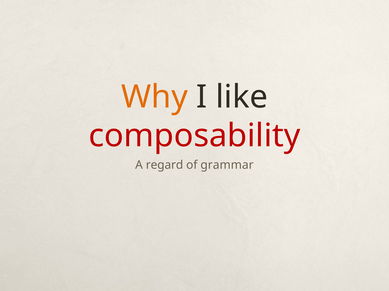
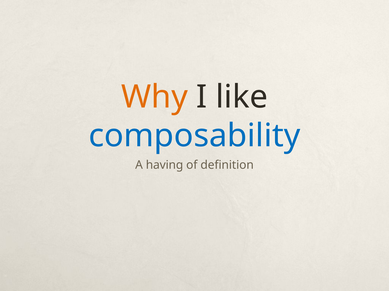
composability colour: red -> blue
regard: regard -> having
grammar: grammar -> definition
